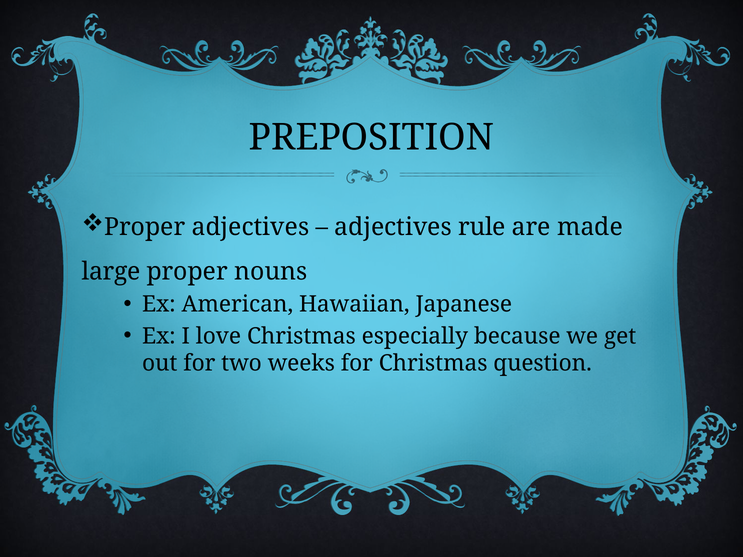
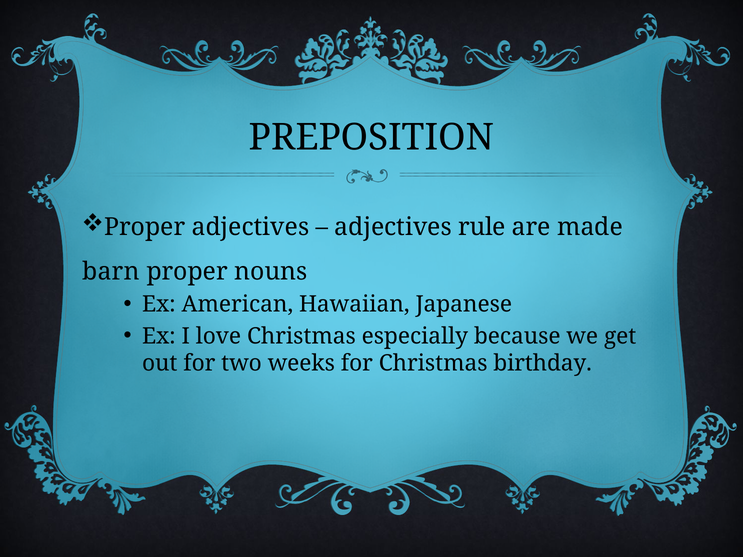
large: large -> barn
question: question -> birthday
